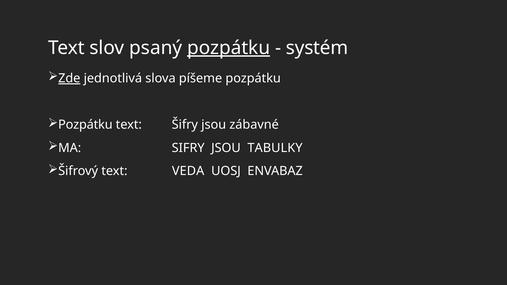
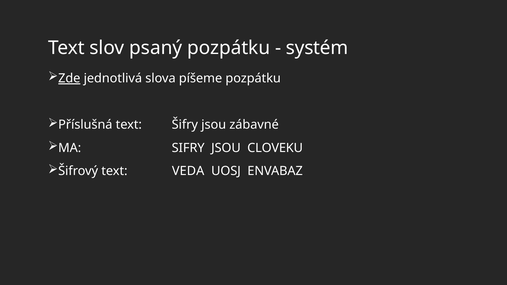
pozpátku at (229, 48) underline: present -> none
Pozpátku at (85, 125): Pozpátku -> Příslušná
TABULKY: TABULKY -> CLOVEKU
